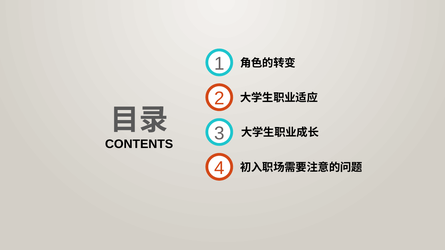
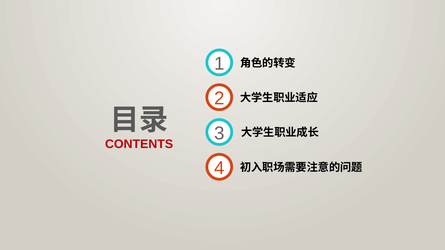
CONTENTS colour: black -> red
